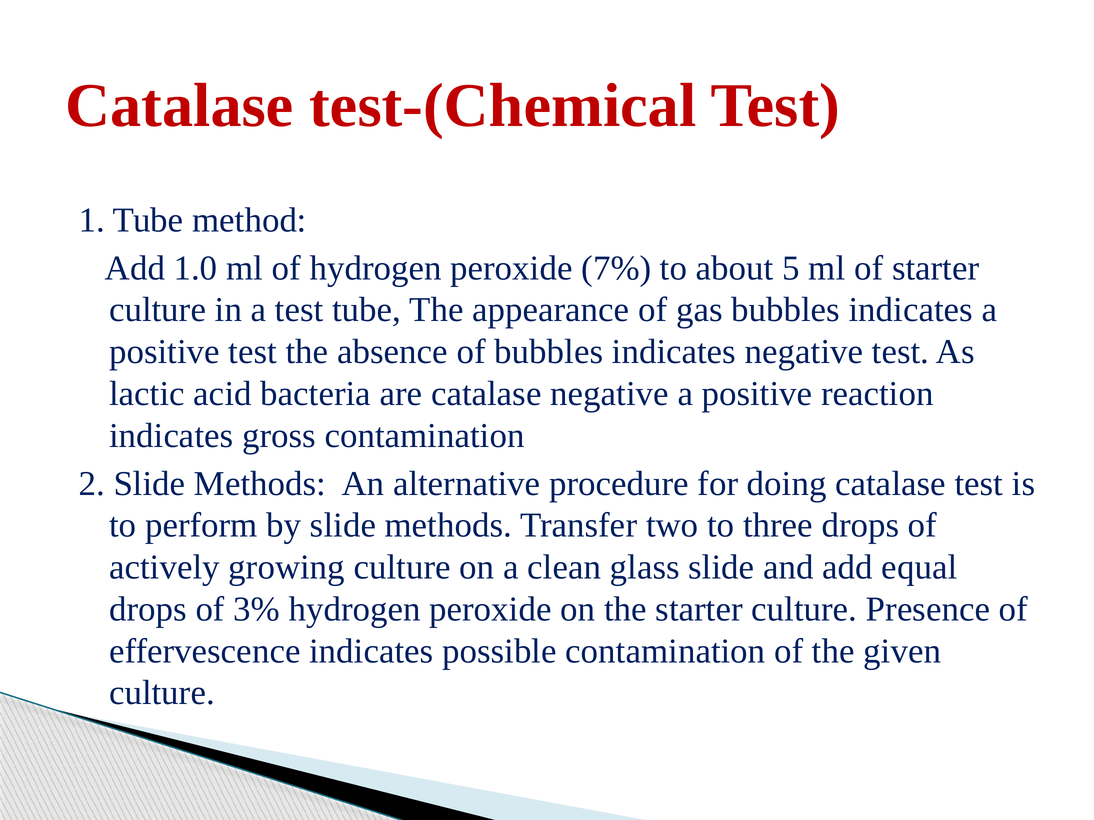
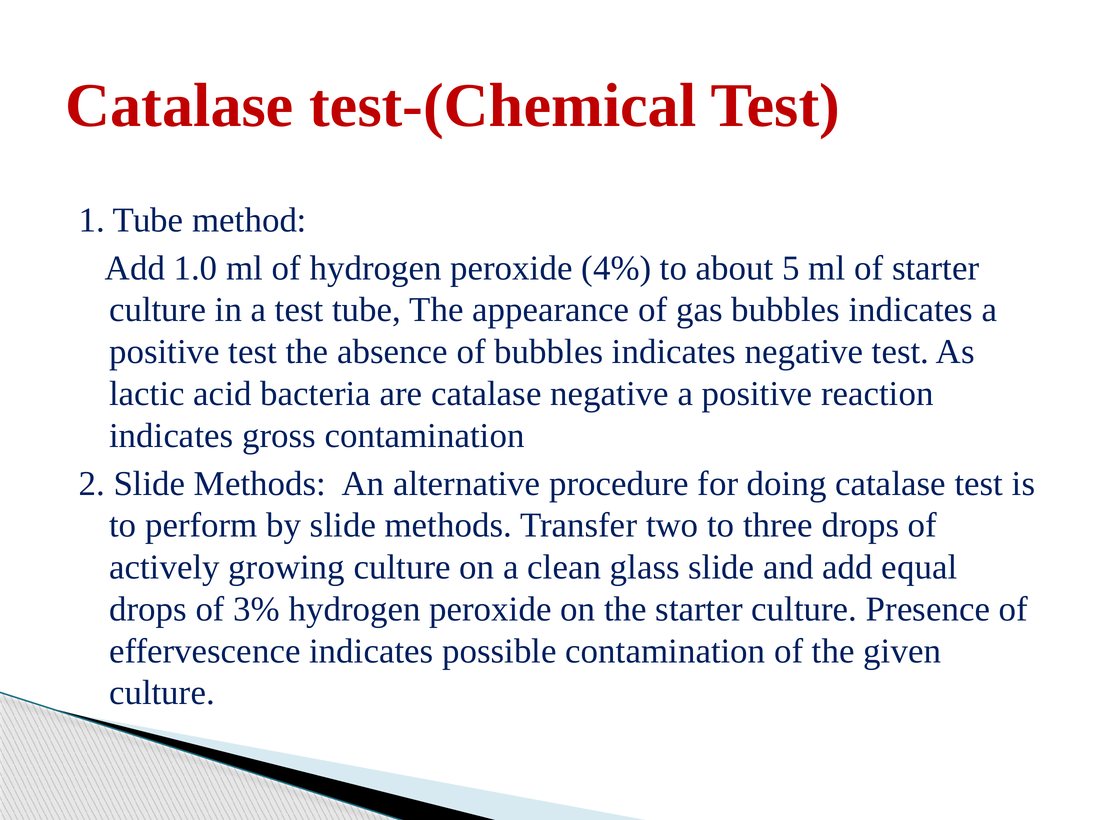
7%: 7% -> 4%
